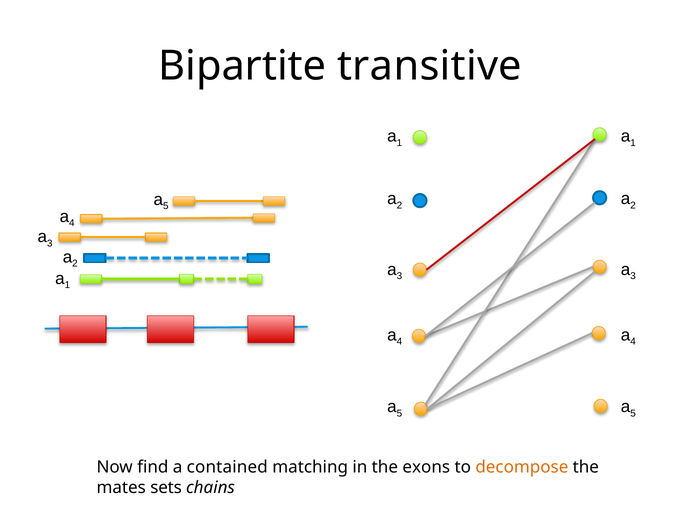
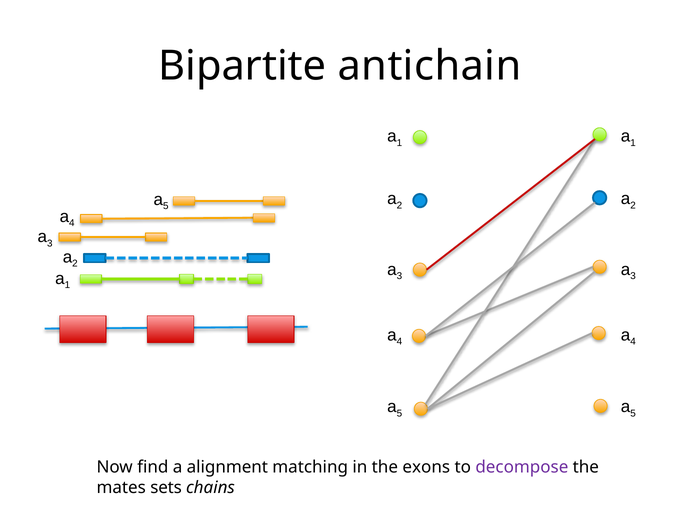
transitive: transitive -> antichain
contained: contained -> alignment
decompose colour: orange -> purple
